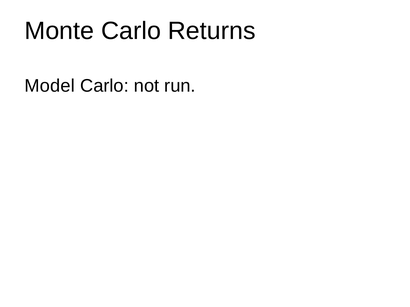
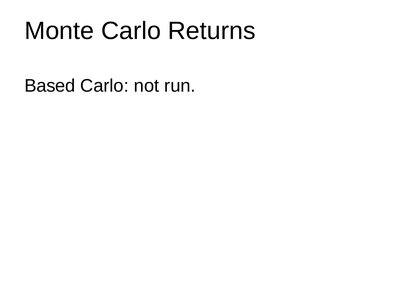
Model: Model -> Based
